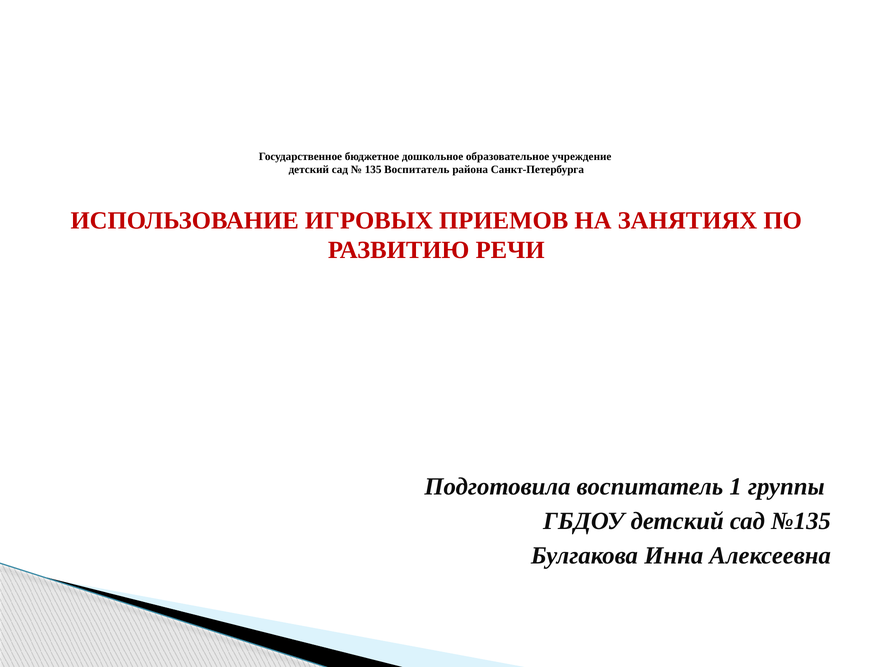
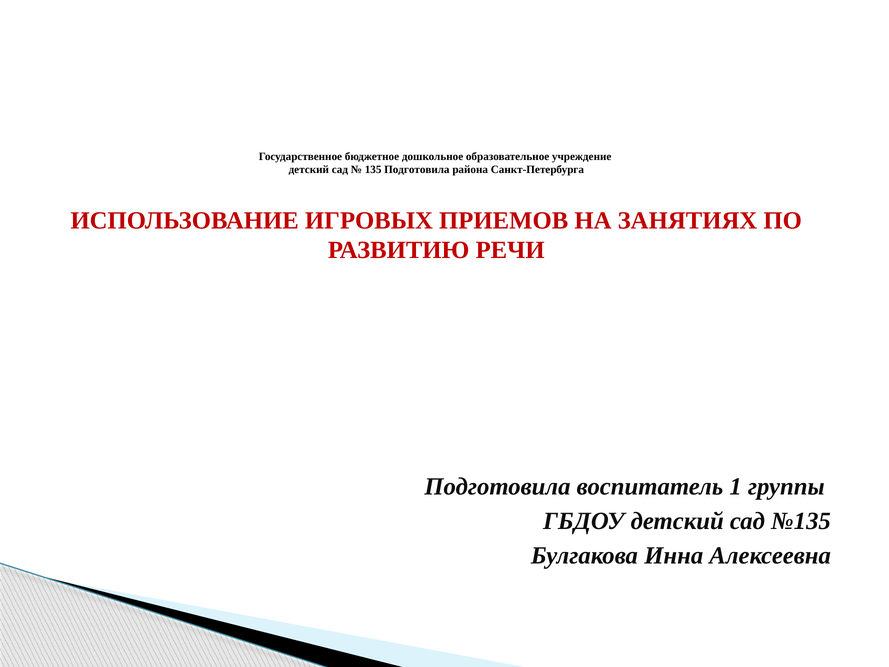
135 Воспитатель: Воспитатель -> Подготовила
